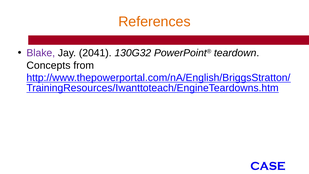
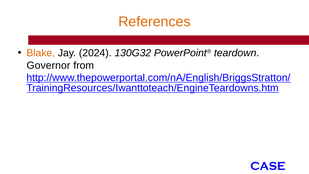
Blake colour: purple -> orange
2041: 2041 -> 2024
Concepts: Concepts -> Governor
